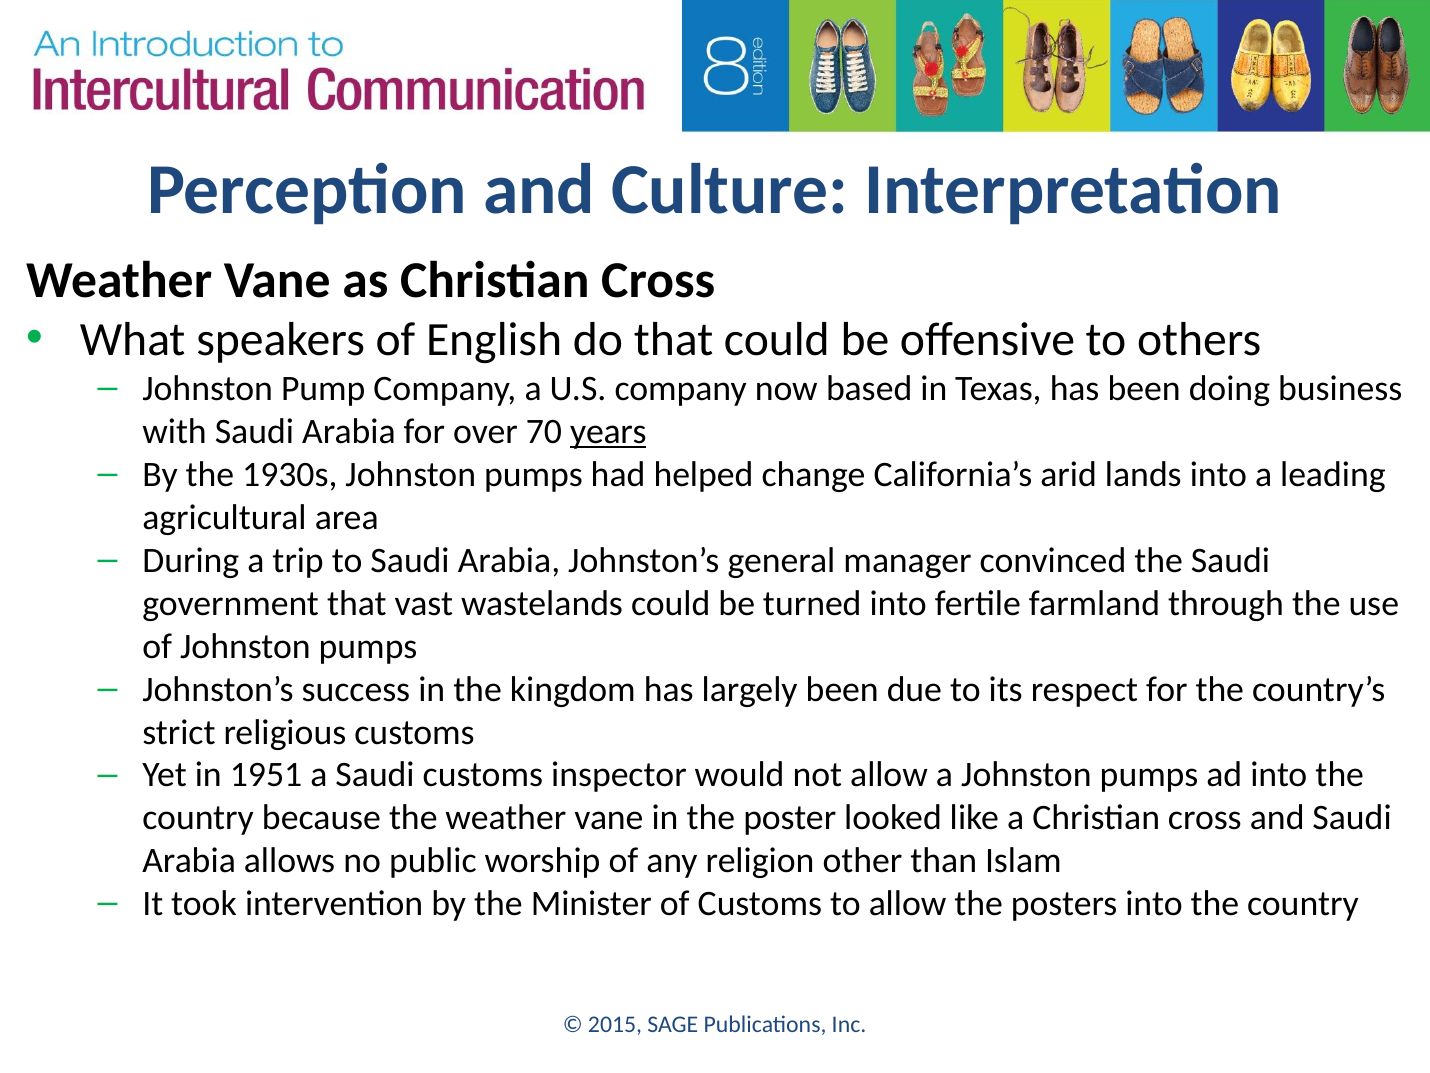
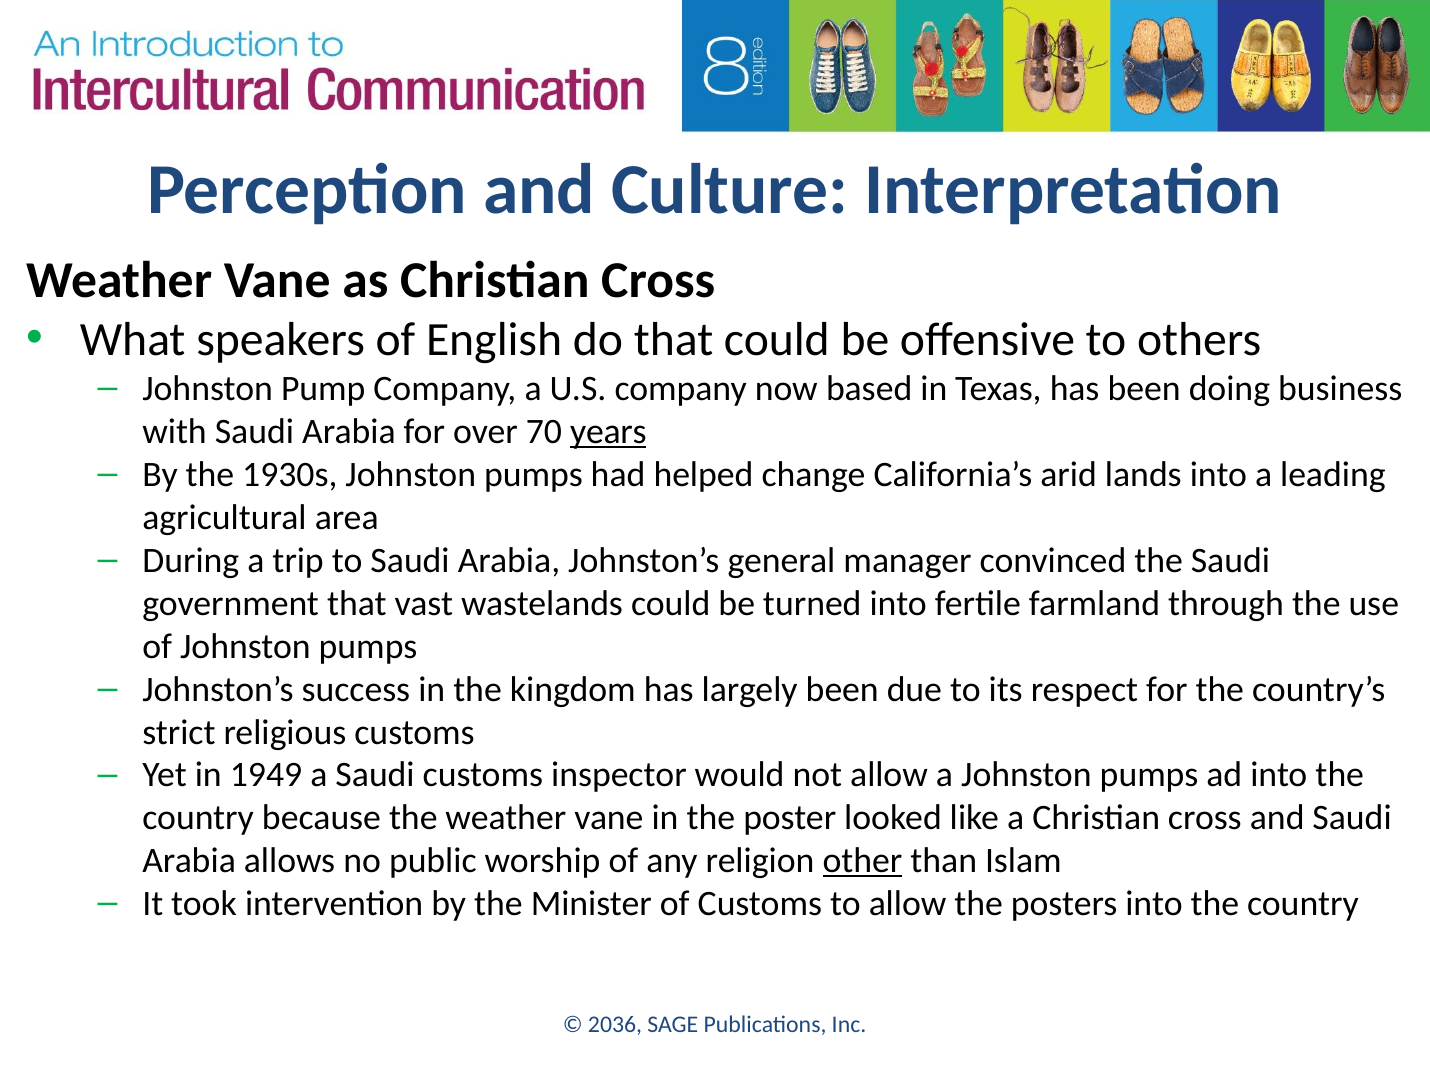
1951: 1951 -> 1949
other underline: none -> present
2015: 2015 -> 2036
